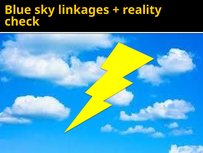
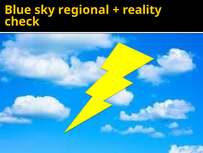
linkages: linkages -> regional
